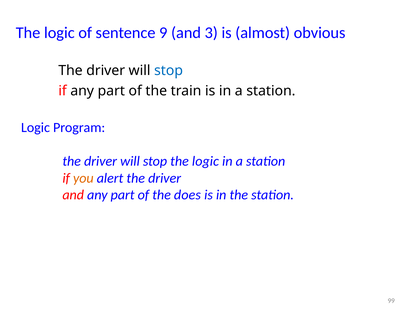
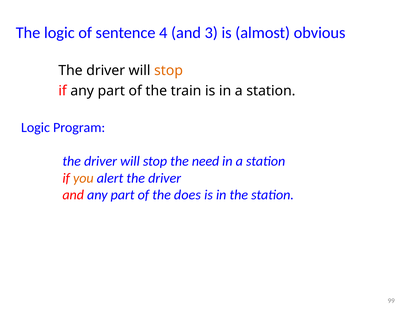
9: 9 -> 4
stop at (169, 71) colour: blue -> orange
stop the logic: logic -> need
